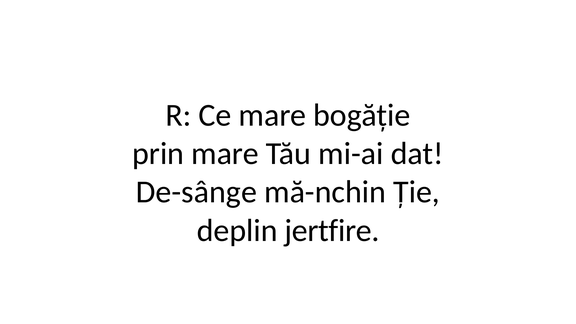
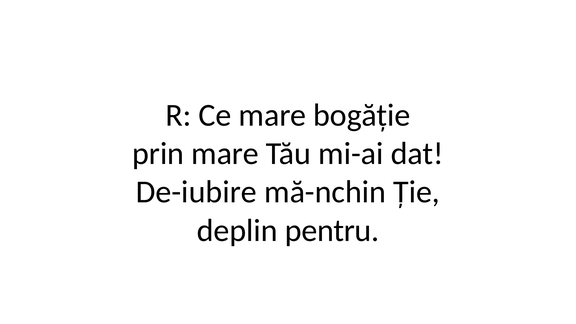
De-sânge: De-sânge -> De-iubire
jertfire: jertfire -> pentru
